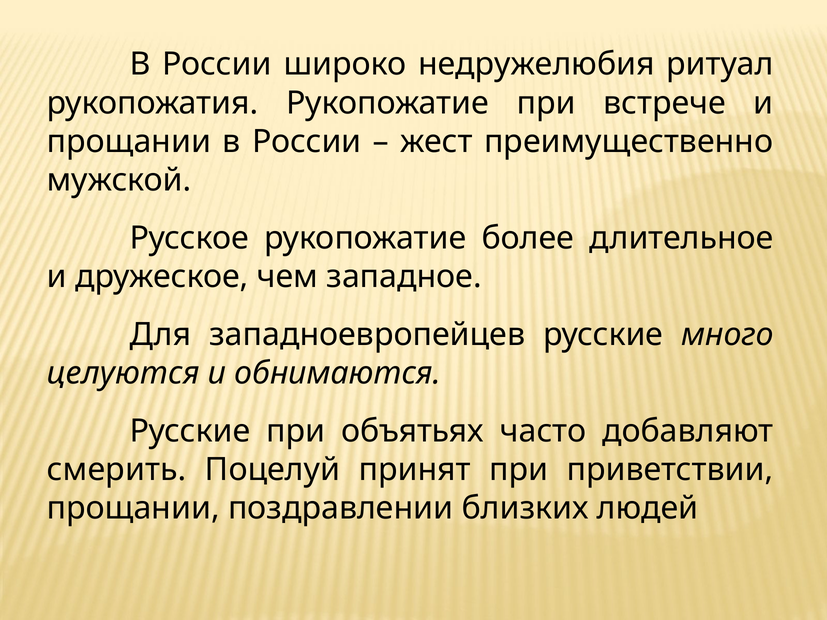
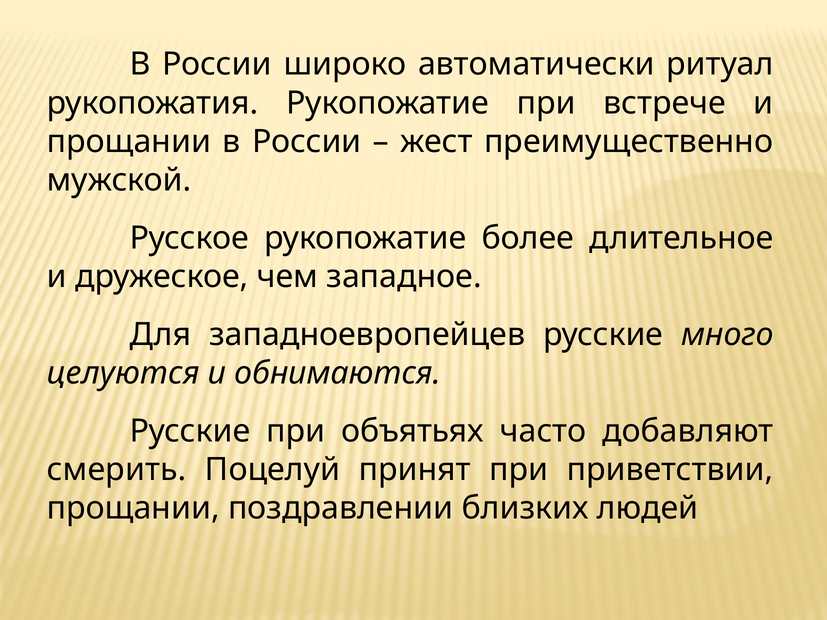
недружелюбия: недружелюбия -> автоматически
